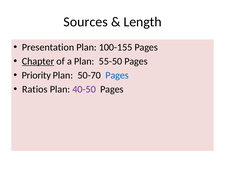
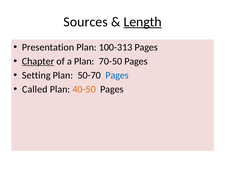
Length underline: none -> present
100-155: 100-155 -> 100-313
55-50: 55-50 -> 70-50
Priority: Priority -> Setting
Ratios: Ratios -> Called
40-50 colour: purple -> orange
